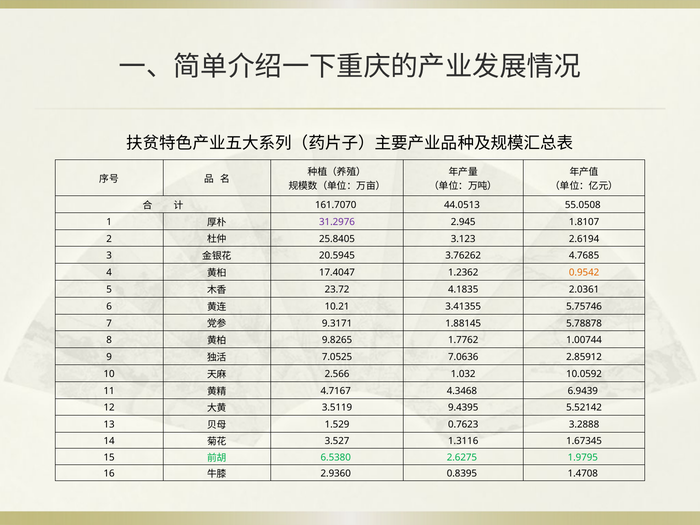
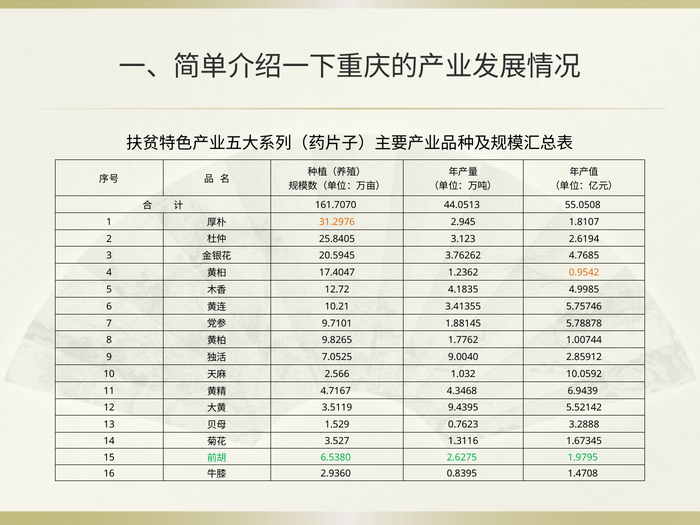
31.2976 colour: purple -> orange
23.72: 23.72 -> 12.72
2.0361: 2.0361 -> 4.9985
9.3171: 9.3171 -> 9.7101
7.0636: 7.0636 -> 9.0040
